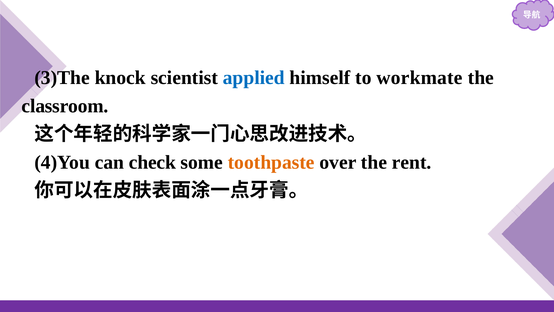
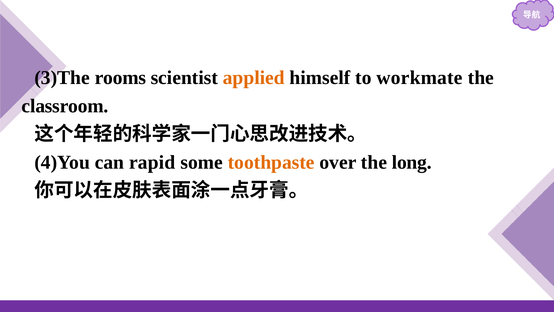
knock: knock -> rooms
applied colour: blue -> orange
check: check -> rapid
rent: rent -> long
